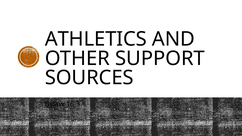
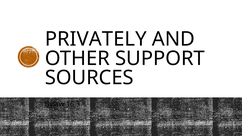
ATHLETICS: ATHLETICS -> PRIVATELY
